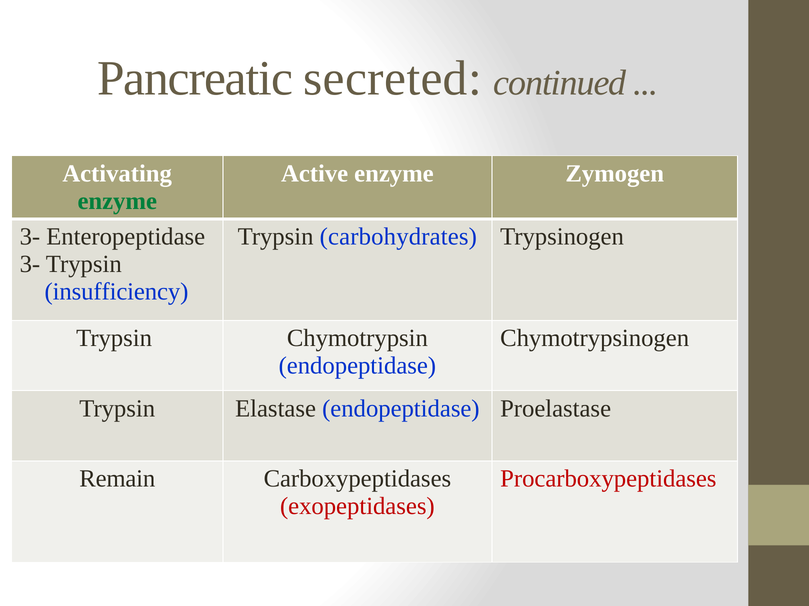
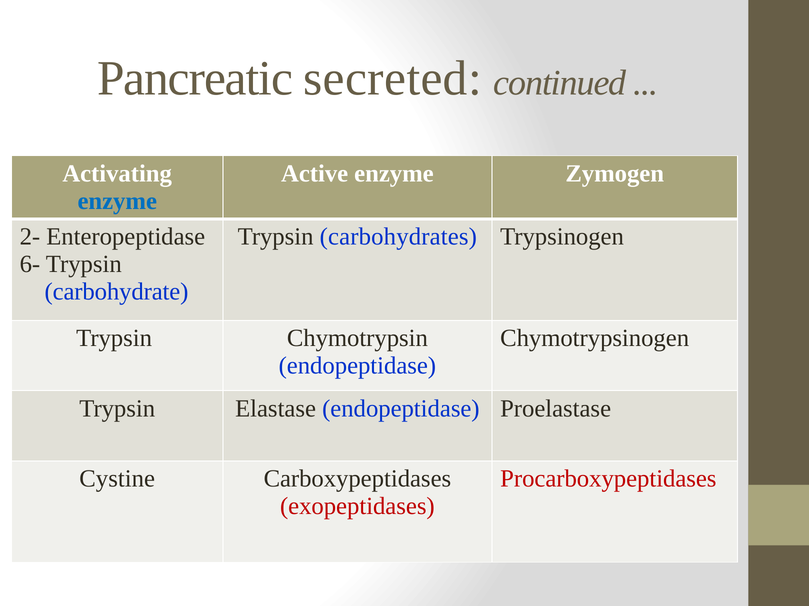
enzyme at (117, 201) colour: green -> blue
3- at (30, 237): 3- -> 2-
3- at (30, 264): 3- -> 6-
insufficiency: insufficiency -> carbohydrate
Remain: Remain -> Cystine
